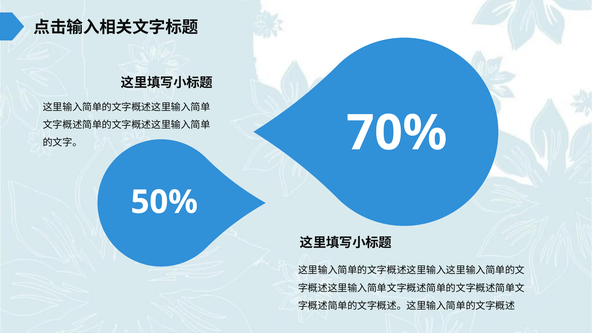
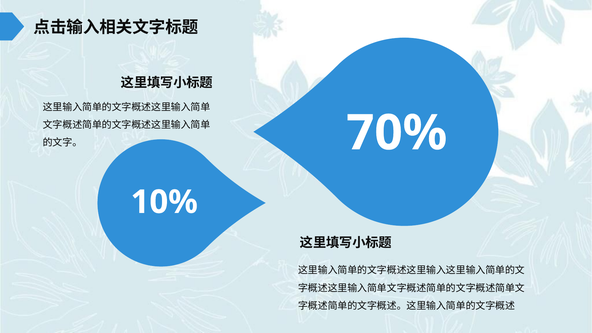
50%: 50% -> 10%
